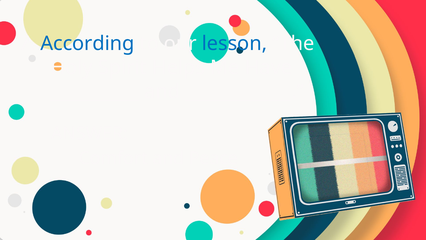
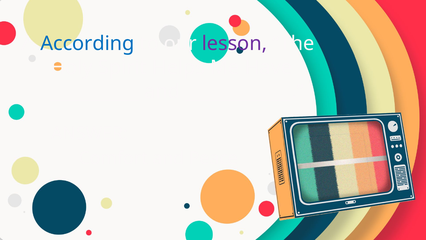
lesson colour: blue -> purple
